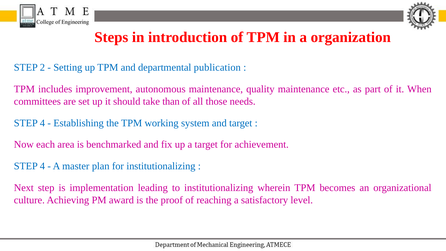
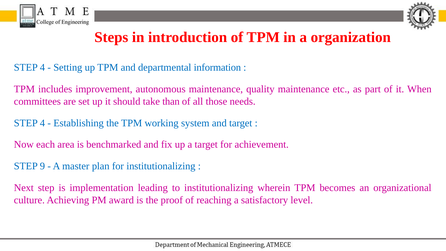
2 at (42, 68): 2 -> 4
publication: publication -> information
4 at (42, 166): 4 -> 9
